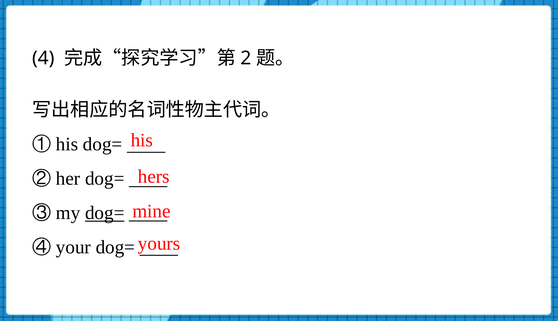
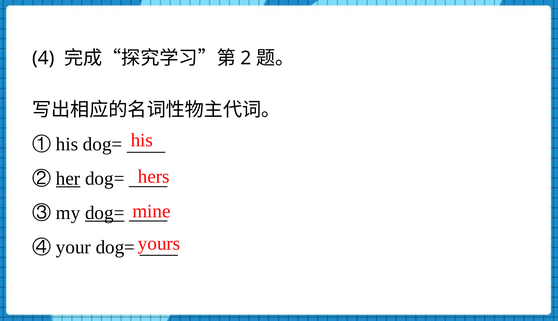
her underline: none -> present
